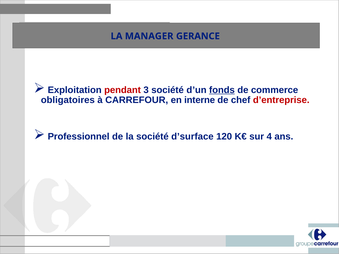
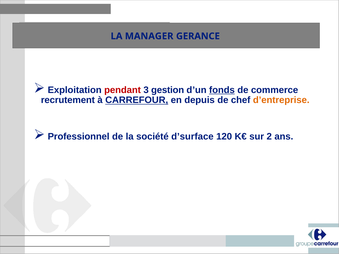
3 société: société -> gestion
obligatoires: obligatoires -> recrutement
CARREFOUR underline: none -> present
interne: interne -> depuis
d’entreprise colour: red -> orange
4: 4 -> 2
